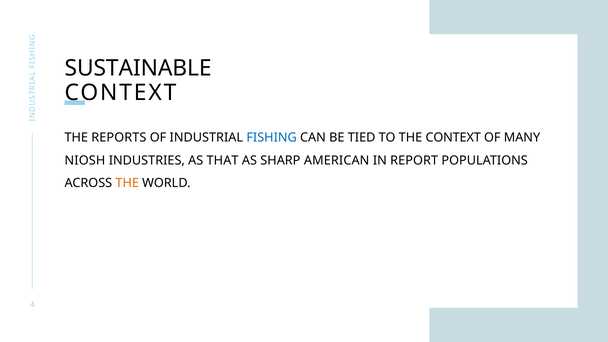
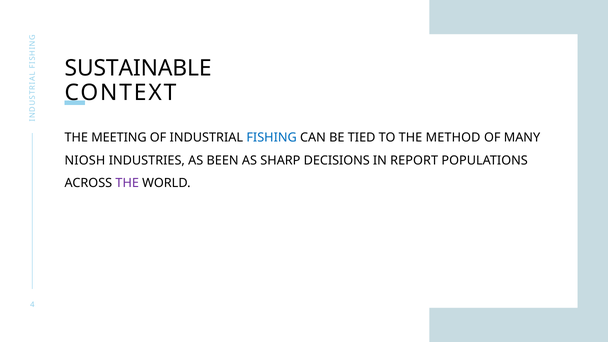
REPORTS: REPORTS -> MEETING
THE CONTEXT: CONTEXT -> METHOD
THAT: THAT -> BEEN
AMERICAN: AMERICAN -> DECISIONS
THE at (127, 183) colour: orange -> purple
